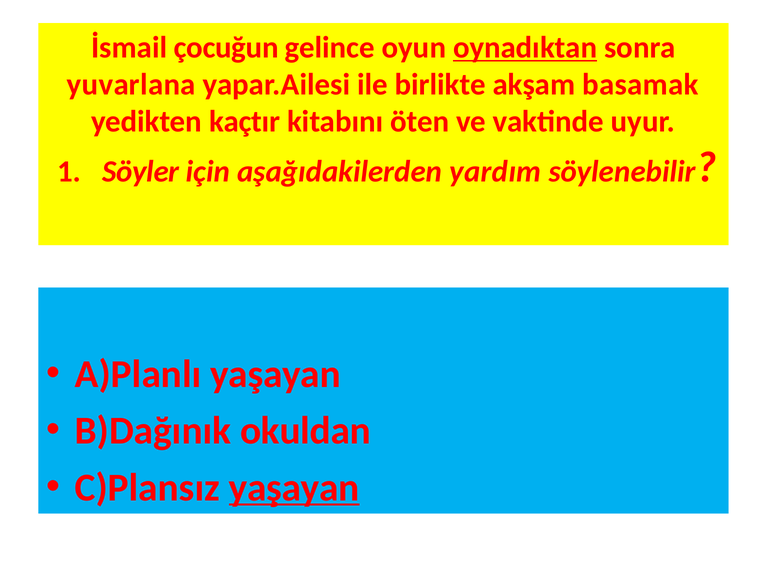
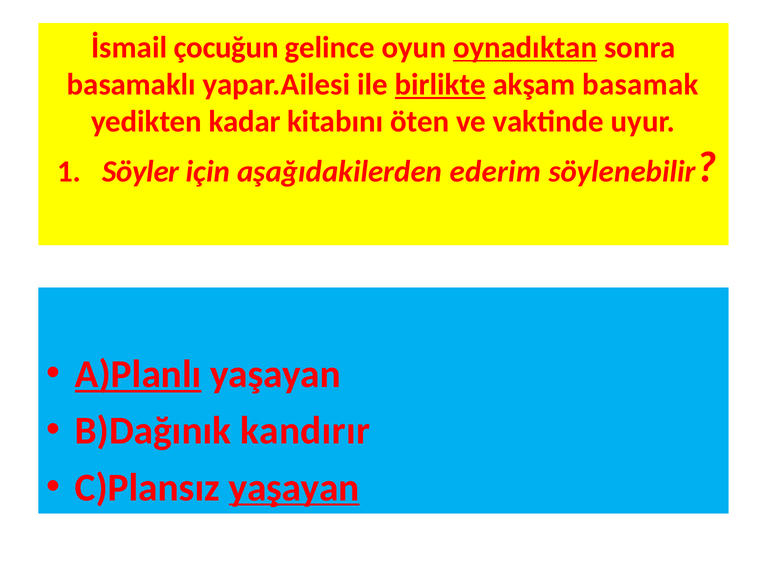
yuvarlana: yuvarlana -> basamaklı
birlikte underline: none -> present
kaçtır: kaçtır -> kadar
yardım: yardım -> ederim
A)Planlı underline: none -> present
okuldan: okuldan -> kandırır
